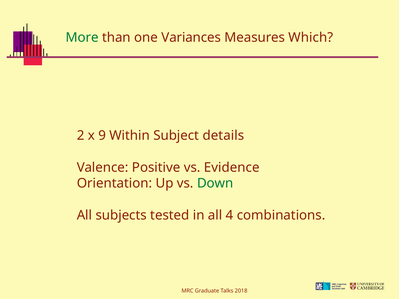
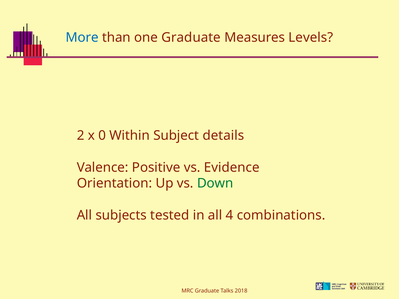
More colour: green -> blue
one Variances: Variances -> Graduate
Which: Which -> Levels
9: 9 -> 0
